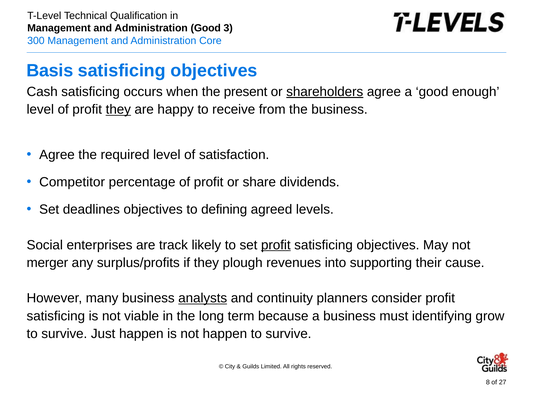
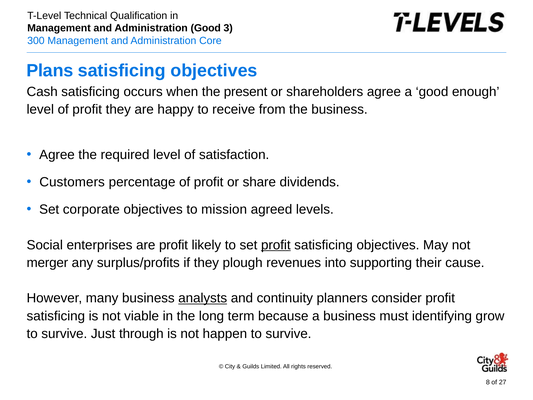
Basis: Basis -> Plans
shareholders underline: present -> none
they at (118, 109) underline: present -> none
Competitor: Competitor -> Customers
deadlines: deadlines -> corporate
defining: defining -> mission
are track: track -> profit
Just happen: happen -> through
